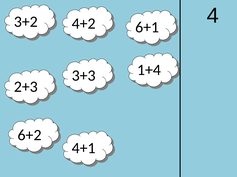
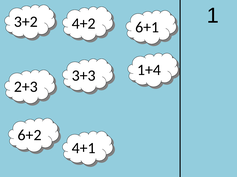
4: 4 -> 1
